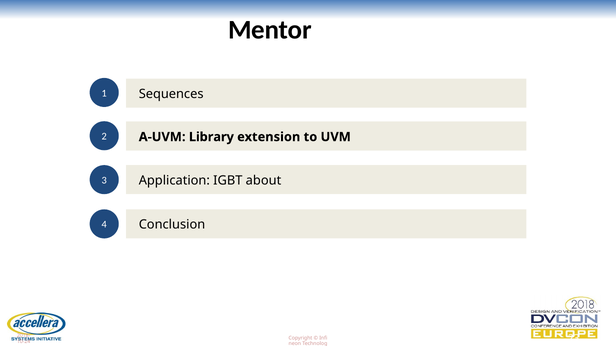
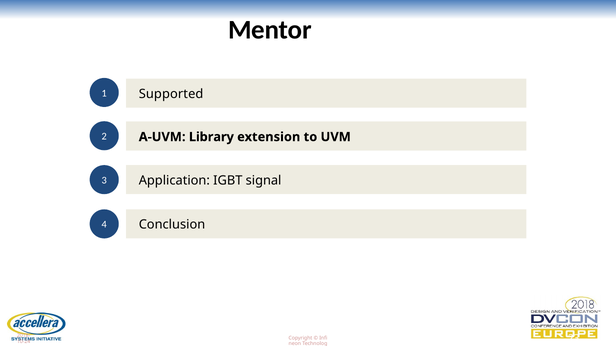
Sequences: Sequences -> Supported
about: about -> signal
